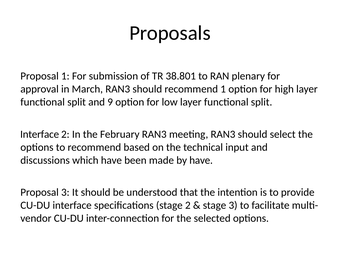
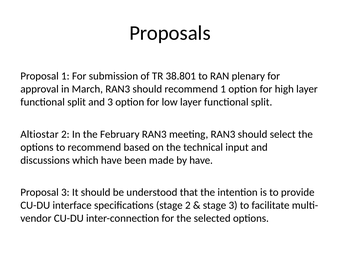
and 9: 9 -> 3
Interface at (40, 134): Interface -> Altiostar
